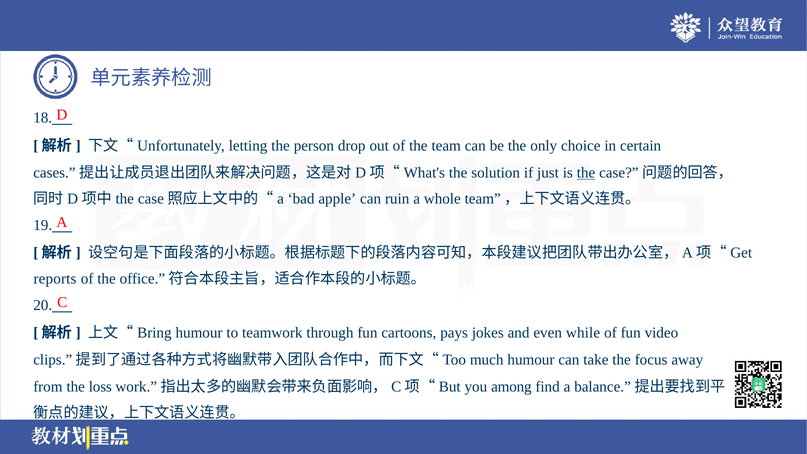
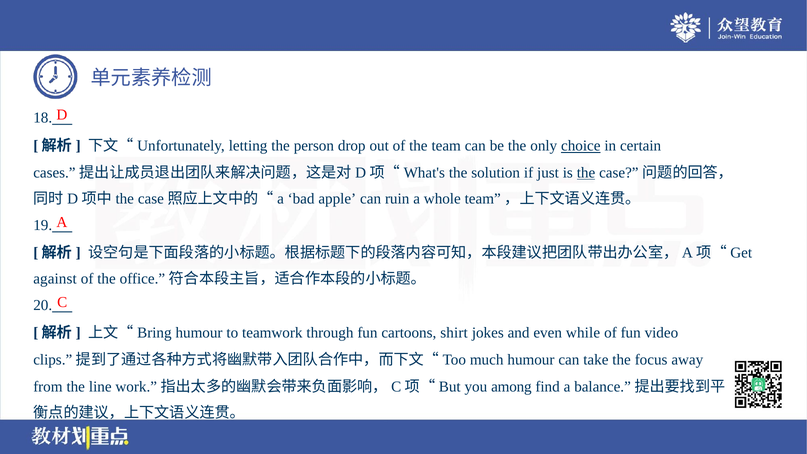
choice underline: none -> present
reports: reports -> against
pays: pays -> shirt
loss: loss -> line
